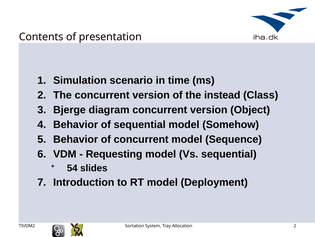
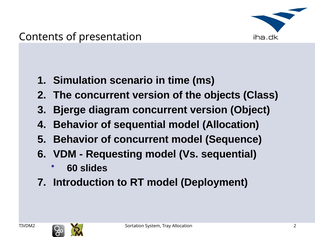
instead: instead -> objects
model Somehow: Somehow -> Allocation
54: 54 -> 60
